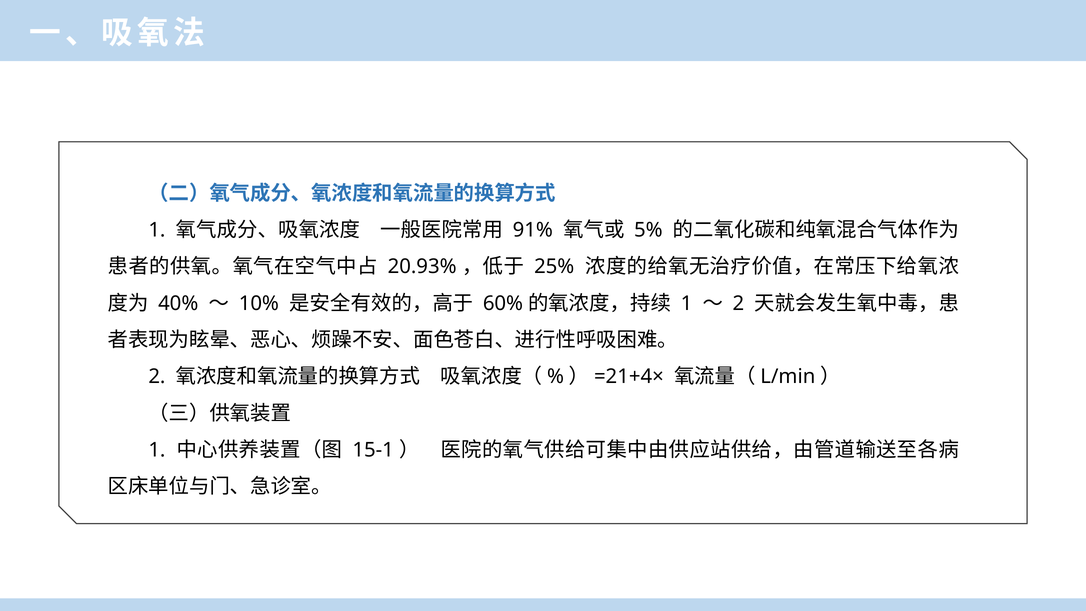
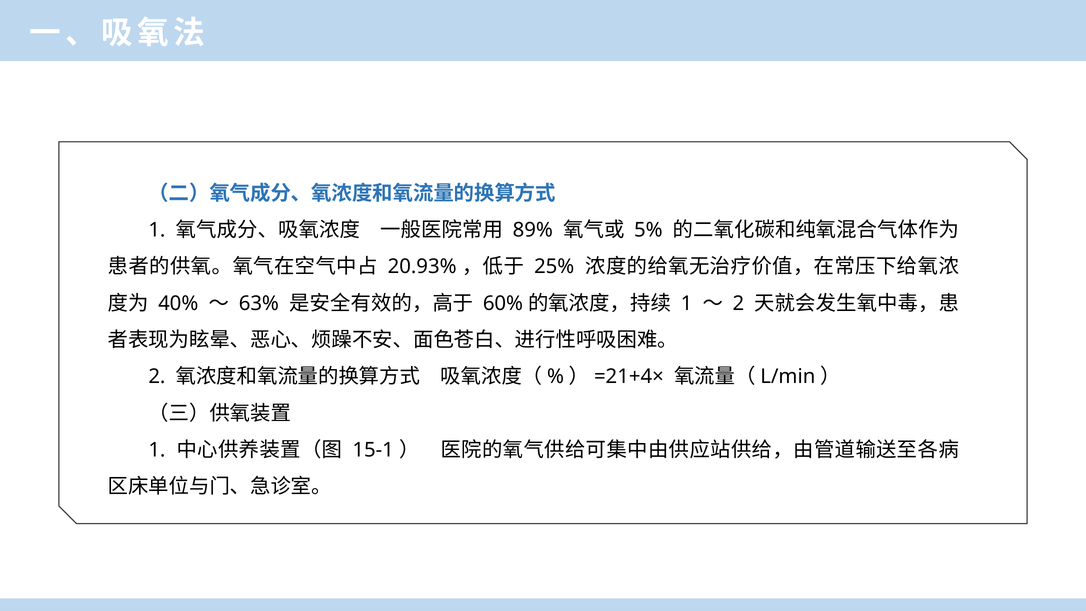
91%: 91% -> 89%
10%: 10% -> 63%
